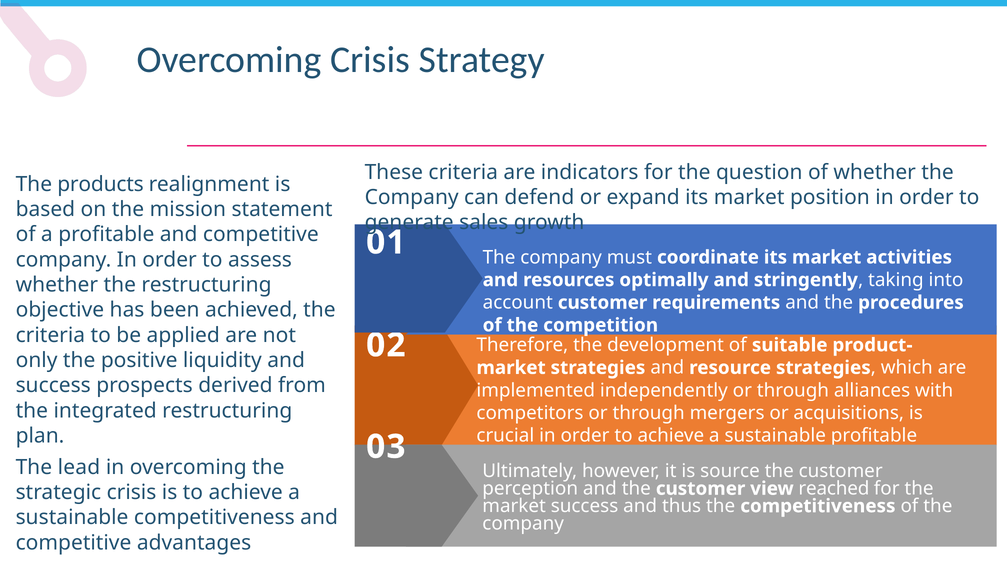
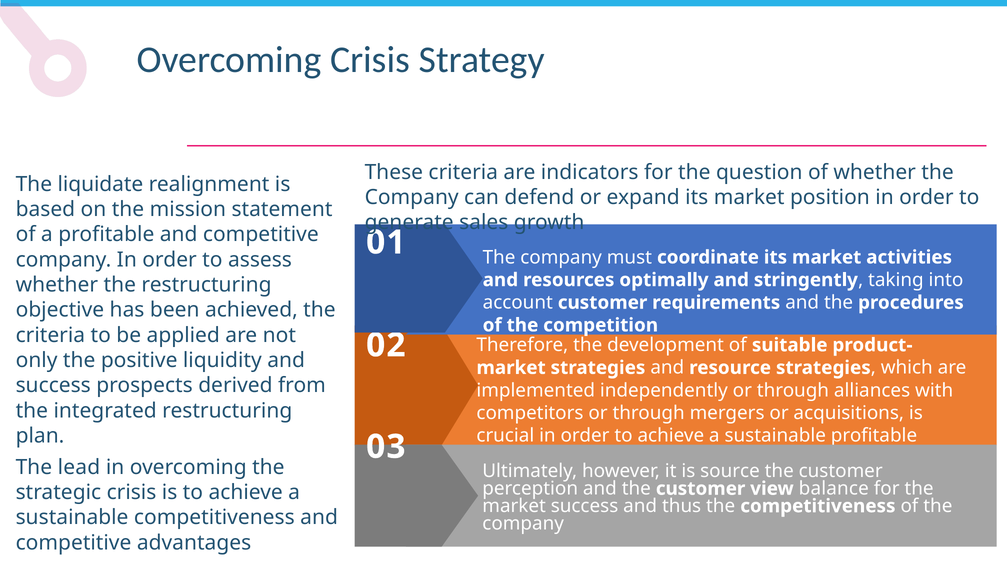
products: products -> liquidate
reached: reached -> balance
